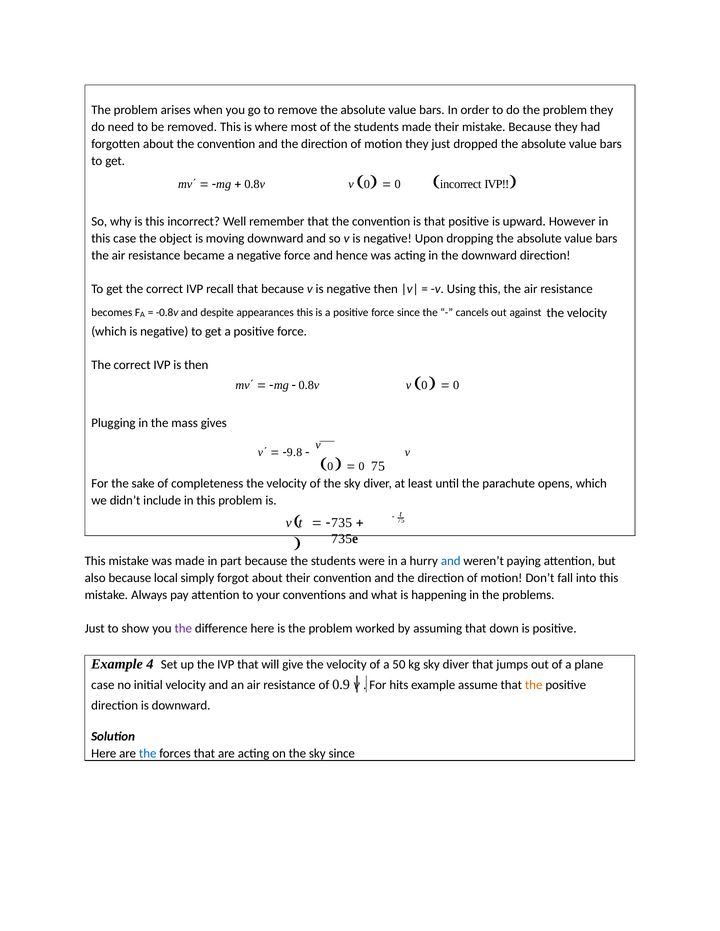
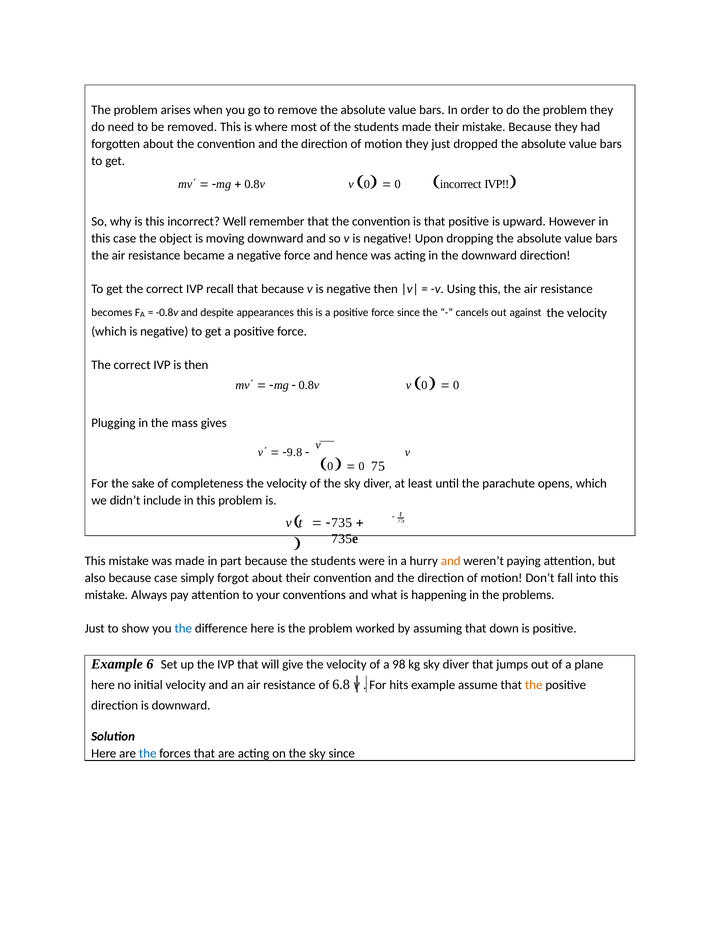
and at (451, 561) colour: blue -> orange
because local: local -> case
the at (183, 629) colour: purple -> blue
4: 4 -> 6
50: 50 -> 98
case at (103, 685): case -> here
0.9: 0.9 -> 6.8
